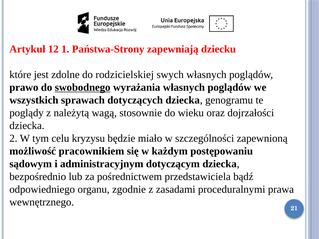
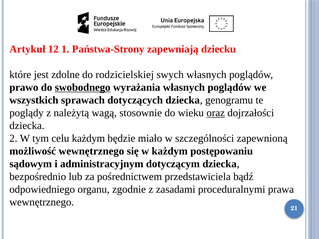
oraz underline: none -> present
celu kryzysu: kryzysu -> każdym
możliwość pracownikiem: pracownikiem -> wewnętrznego
